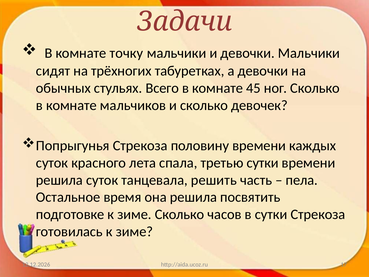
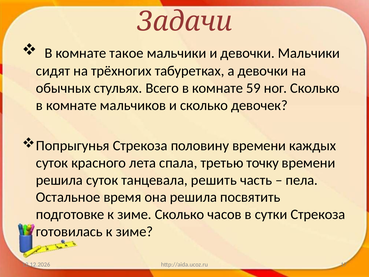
точку: точку -> такое
45: 45 -> 59
третью сутки: сутки -> точку
